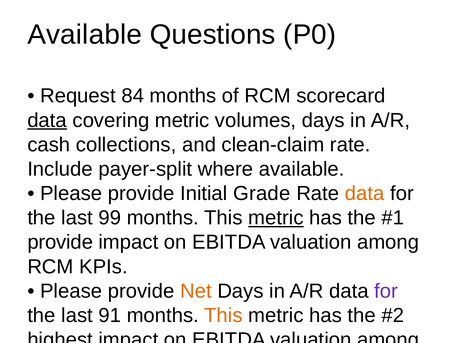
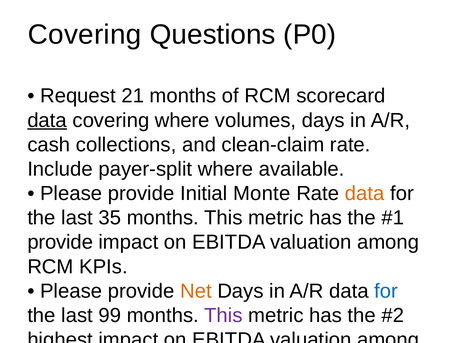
Available at (85, 35): Available -> Covering
84: 84 -> 21
covering metric: metric -> where
Grade: Grade -> Monte
99: 99 -> 35
metric at (276, 218) underline: present -> none
for at (386, 291) colour: purple -> blue
91: 91 -> 99
This at (223, 315) colour: orange -> purple
